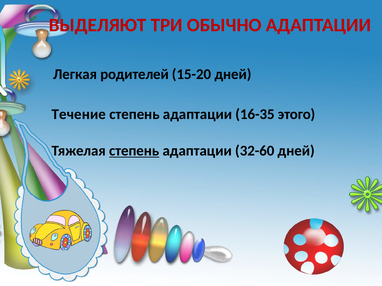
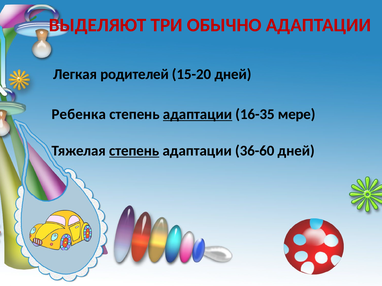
Течение: Течение -> Ребенка
адаптации at (198, 114) underline: none -> present
этого: этого -> мере
32-60: 32-60 -> 36-60
